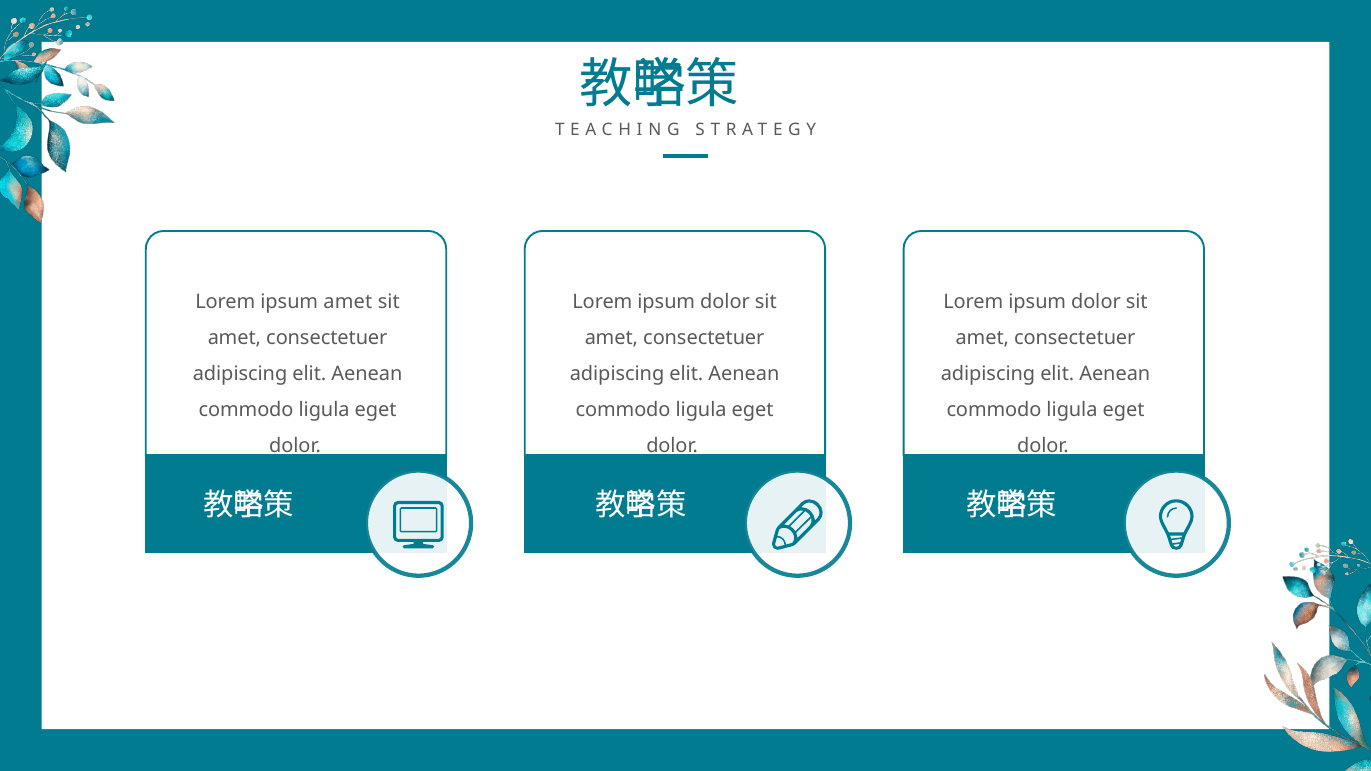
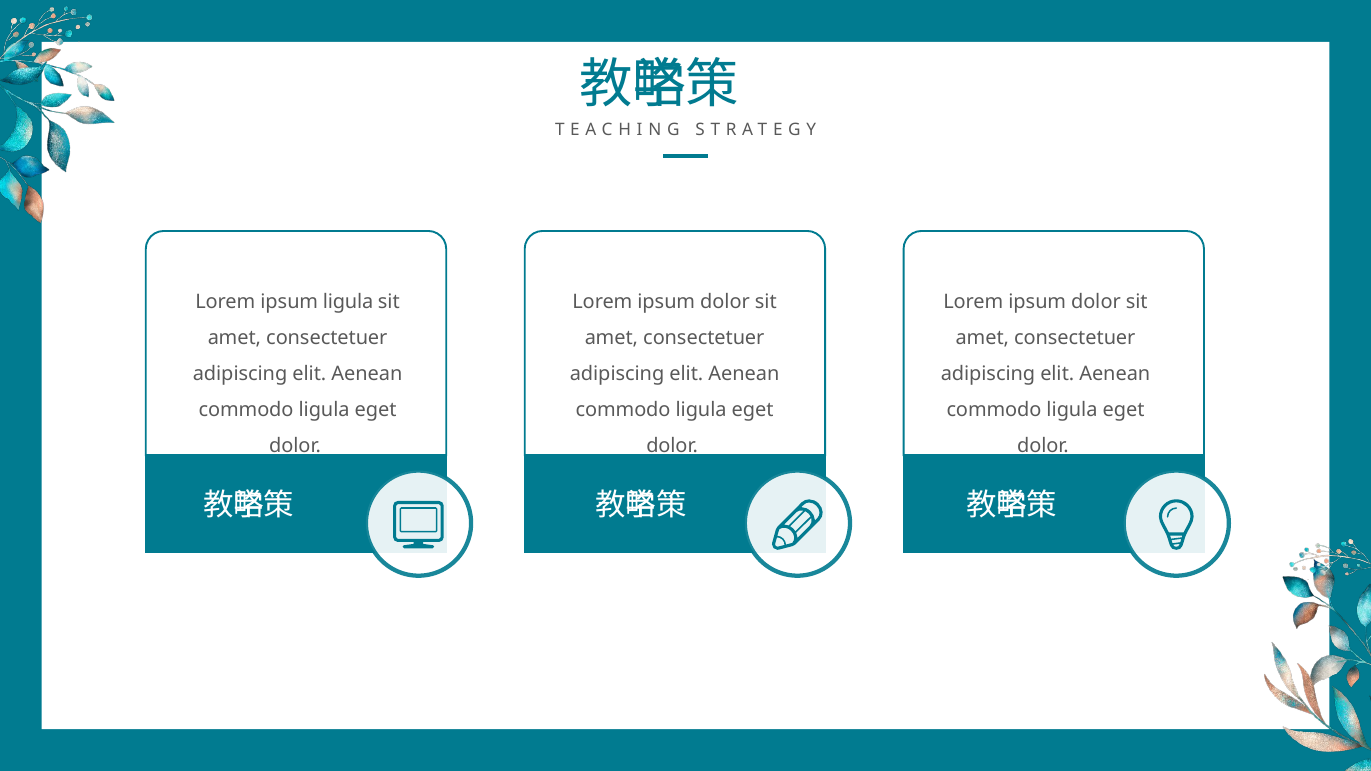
ipsum amet: amet -> ligula
